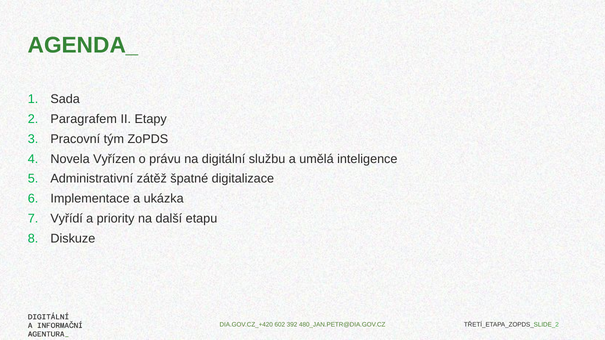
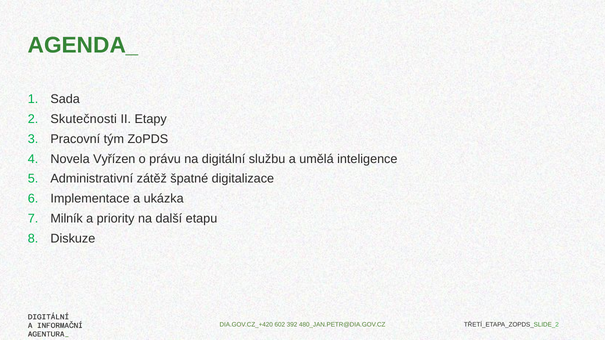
Paragrafem: Paragrafem -> Skutečnosti
Vyřídí: Vyřídí -> Milník
